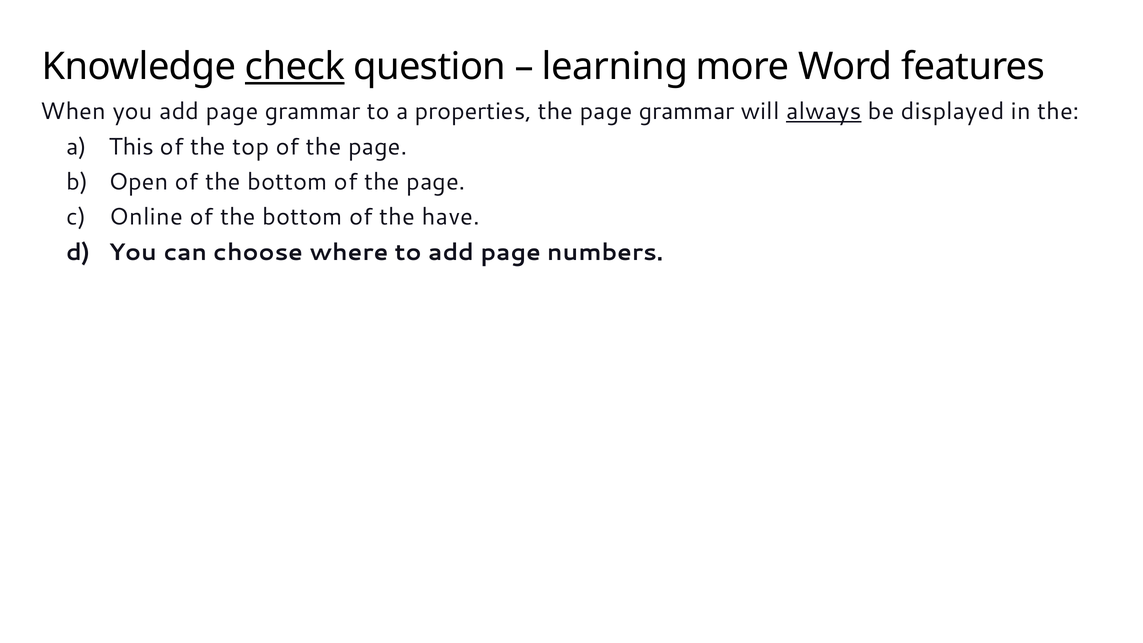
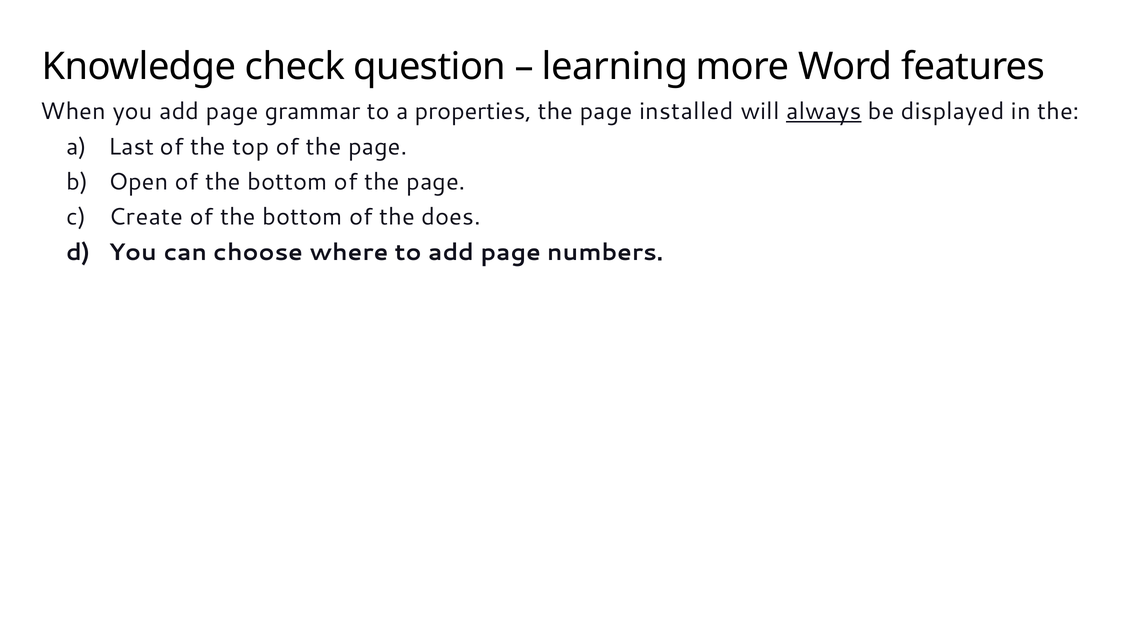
check underline: present -> none
the page grammar: grammar -> installed
This: This -> Last
Online: Online -> Create
have: have -> does
